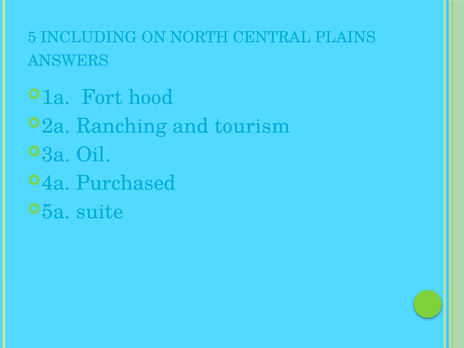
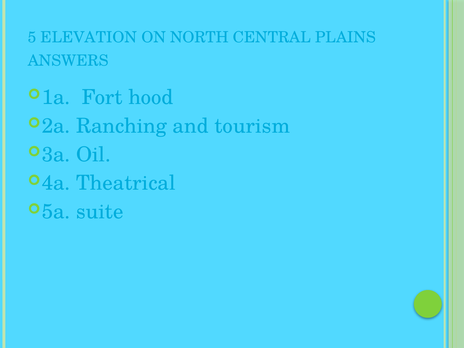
INCLUDING: INCLUDING -> ELEVATION
Purchased: Purchased -> Theatrical
